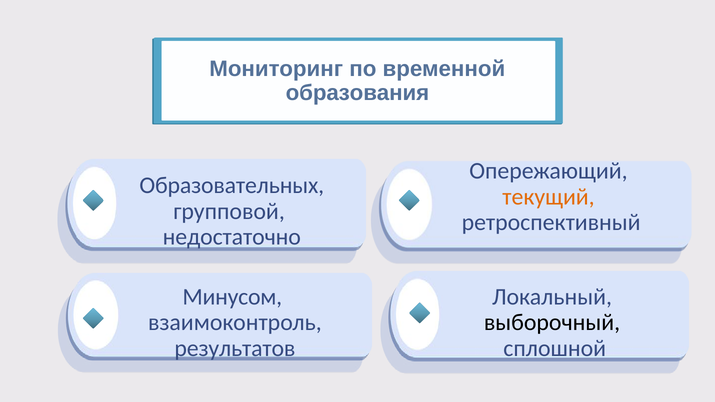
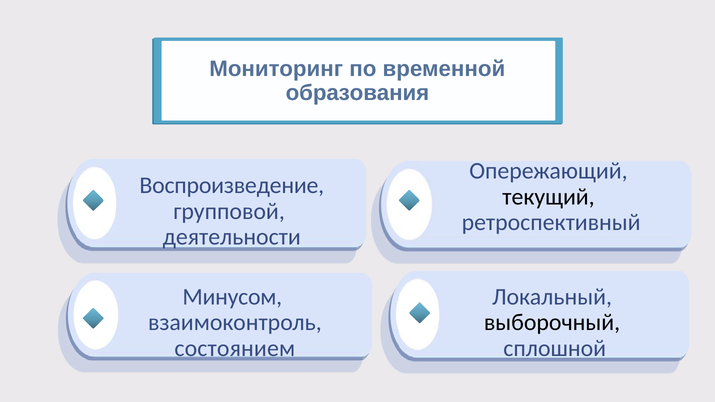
Образовательных: Образовательных -> Воспроизведение
текущий colour: orange -> black
недостаточно: недостаточно -> деятельности
результатов: результатов -> состоянием
